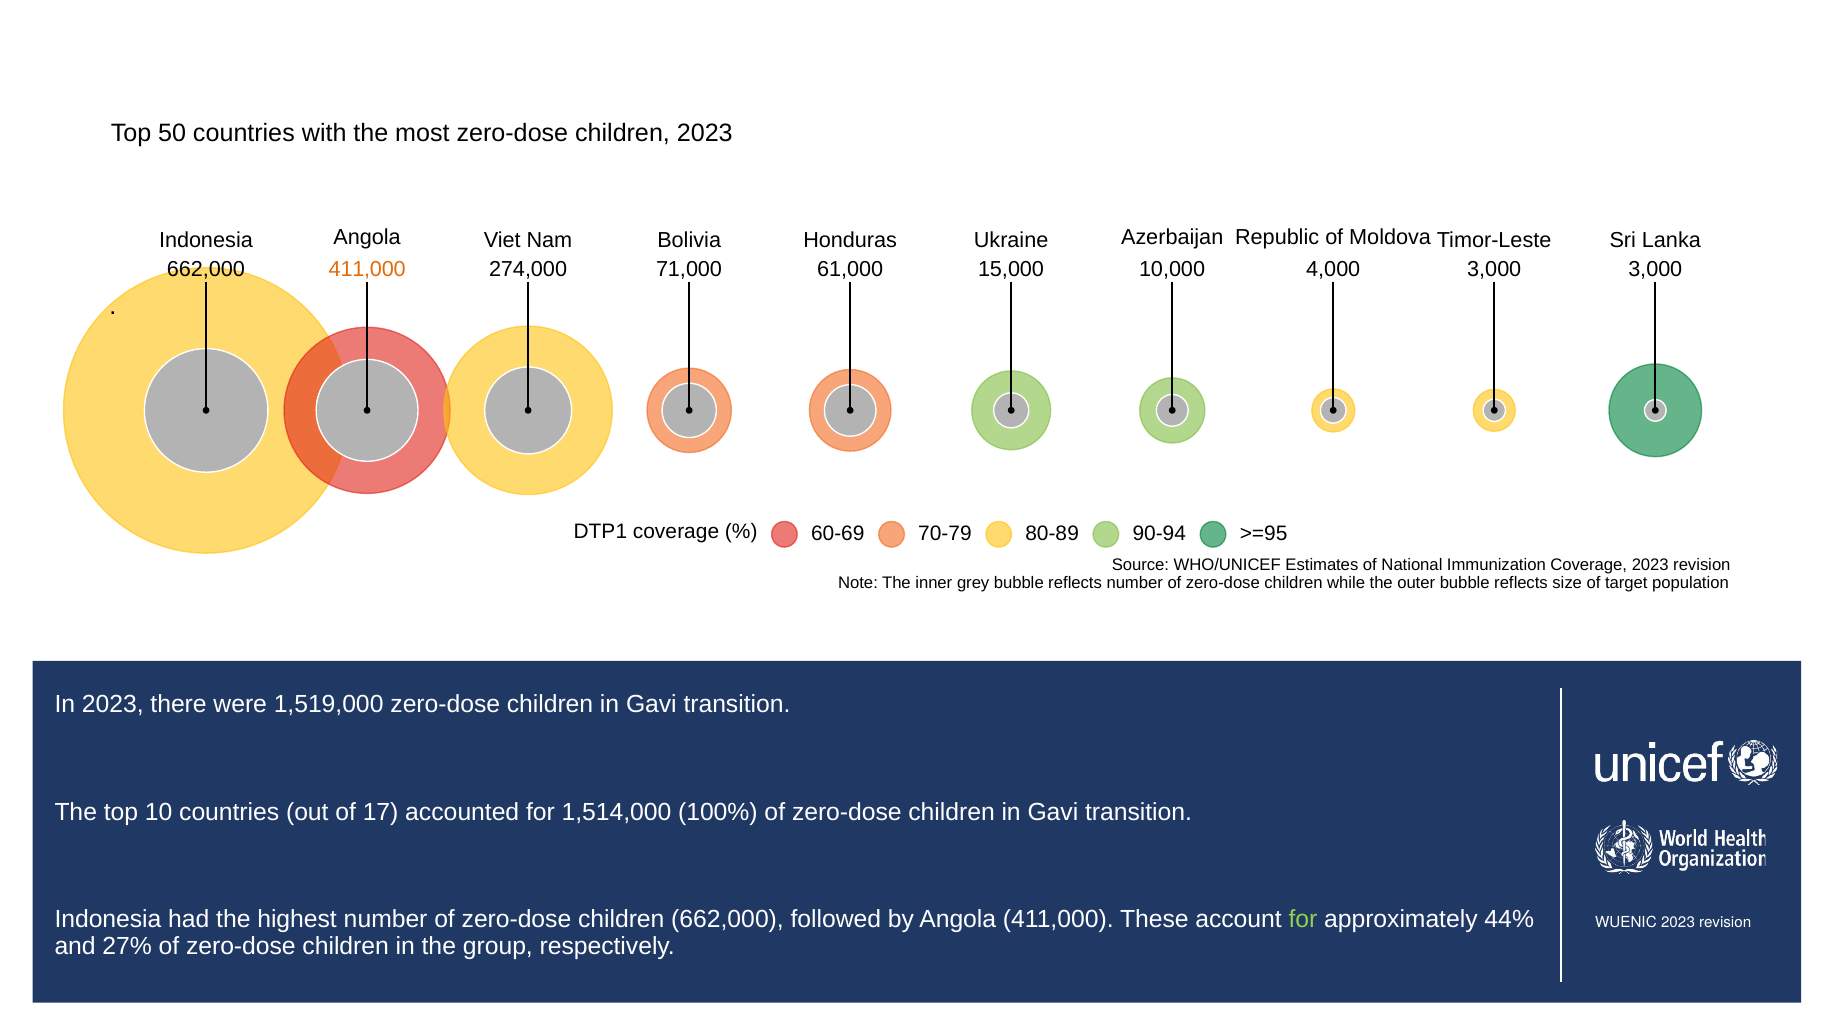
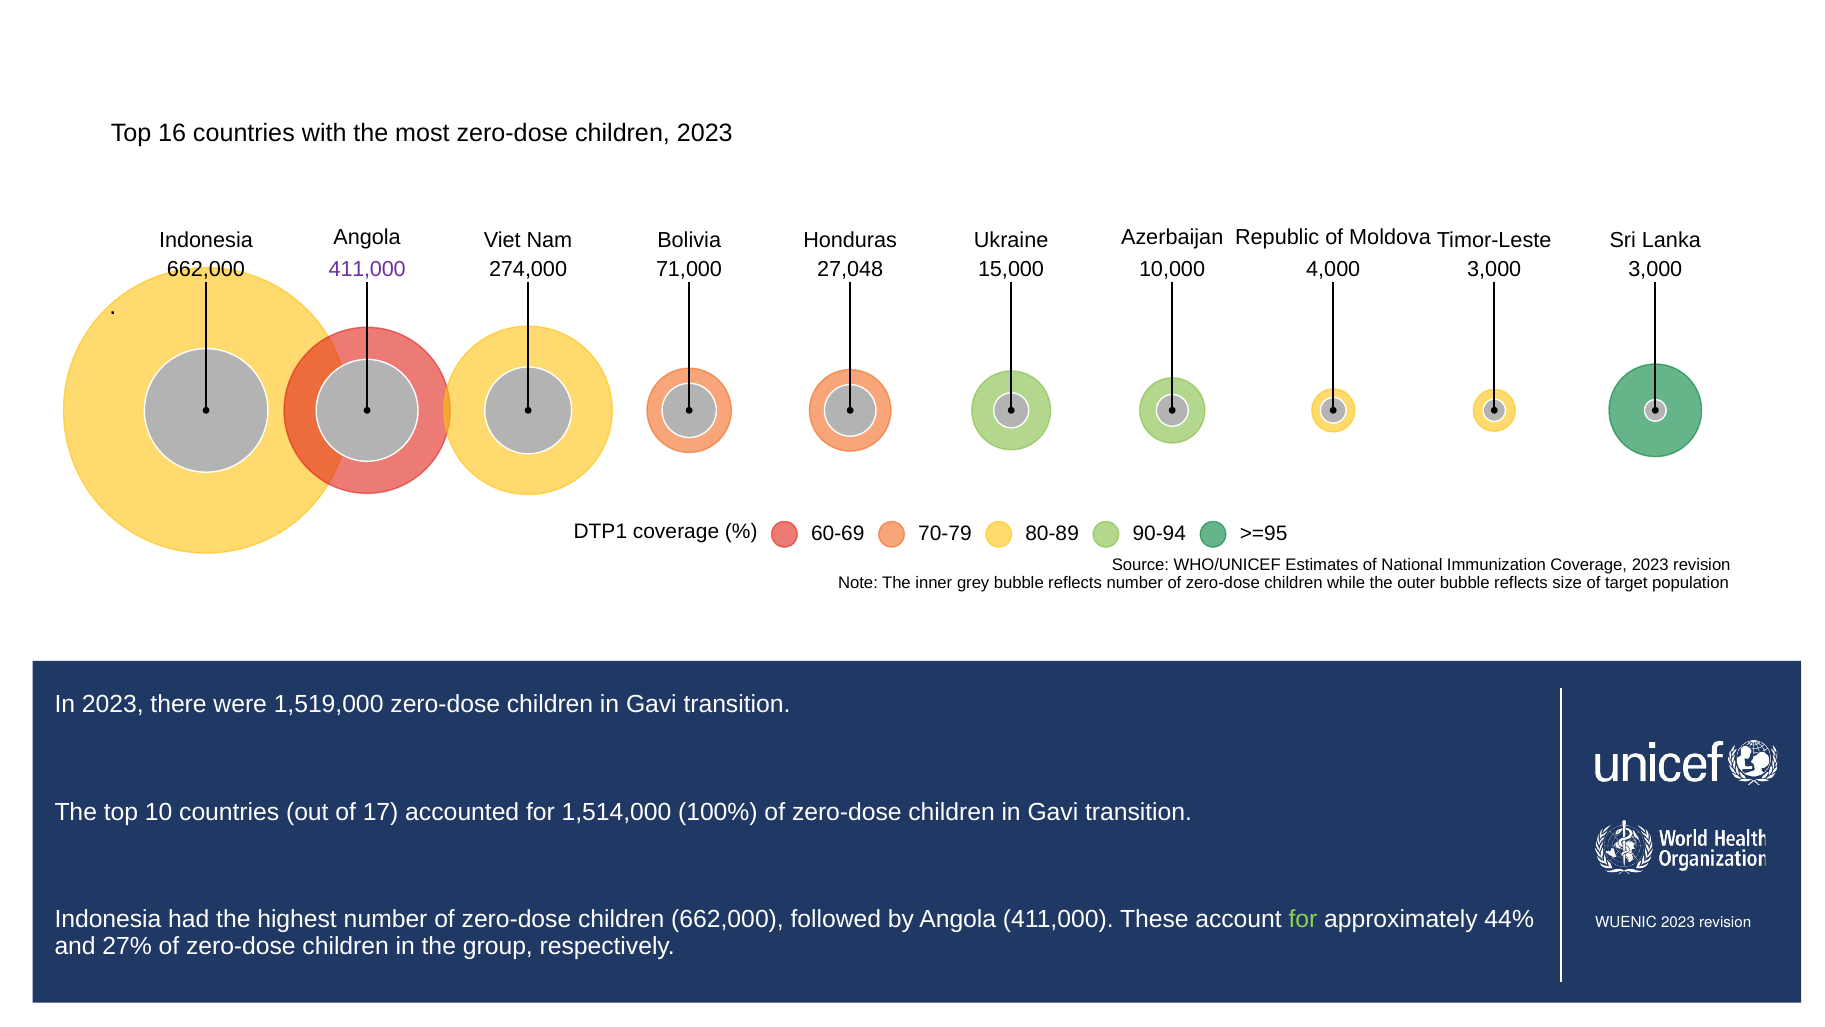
50: 50 -> 16
411,000 at (367, 270) colour: orange -> purple
61,000: 61,000 -> 27,048
